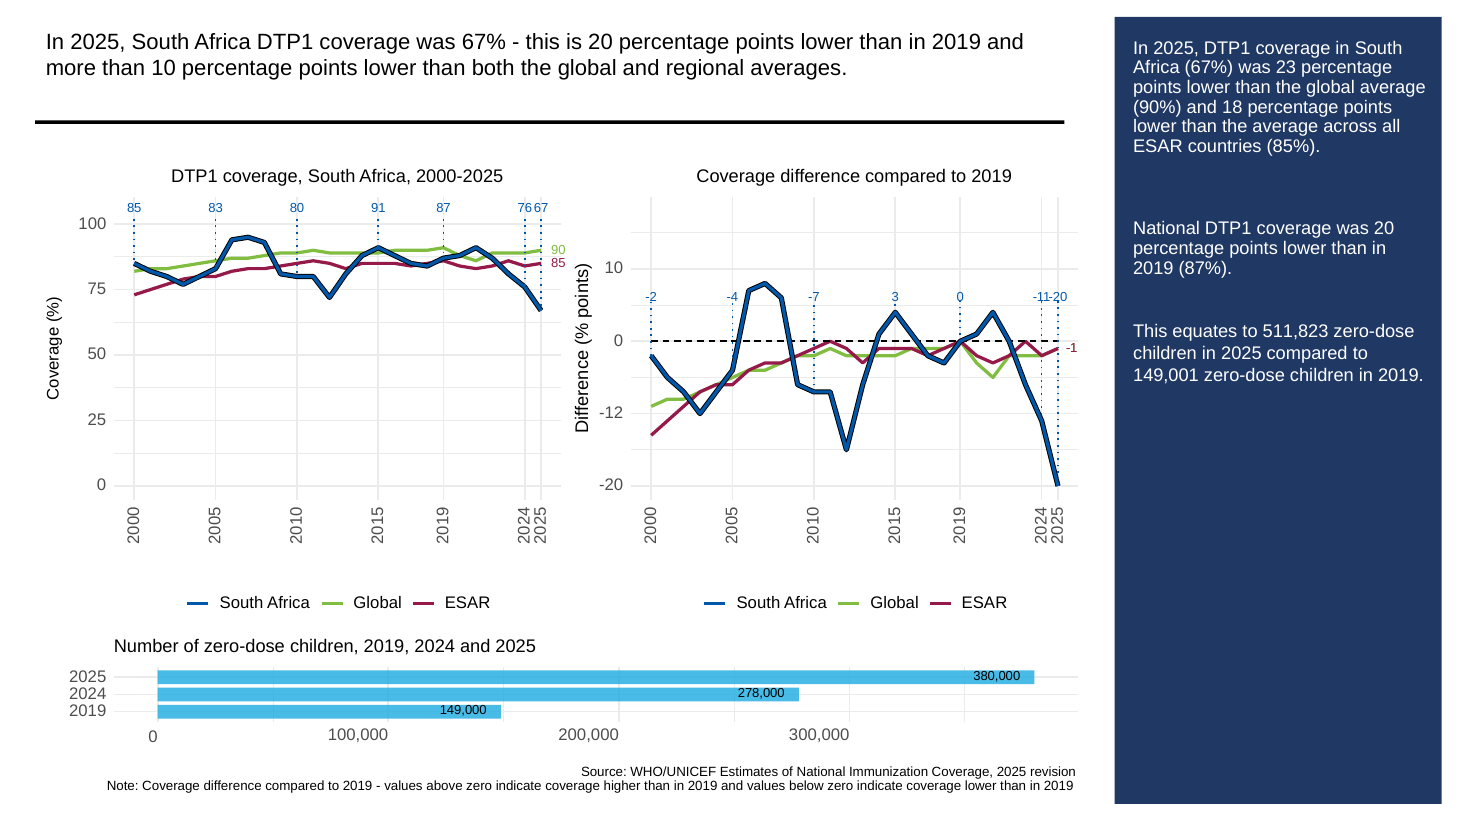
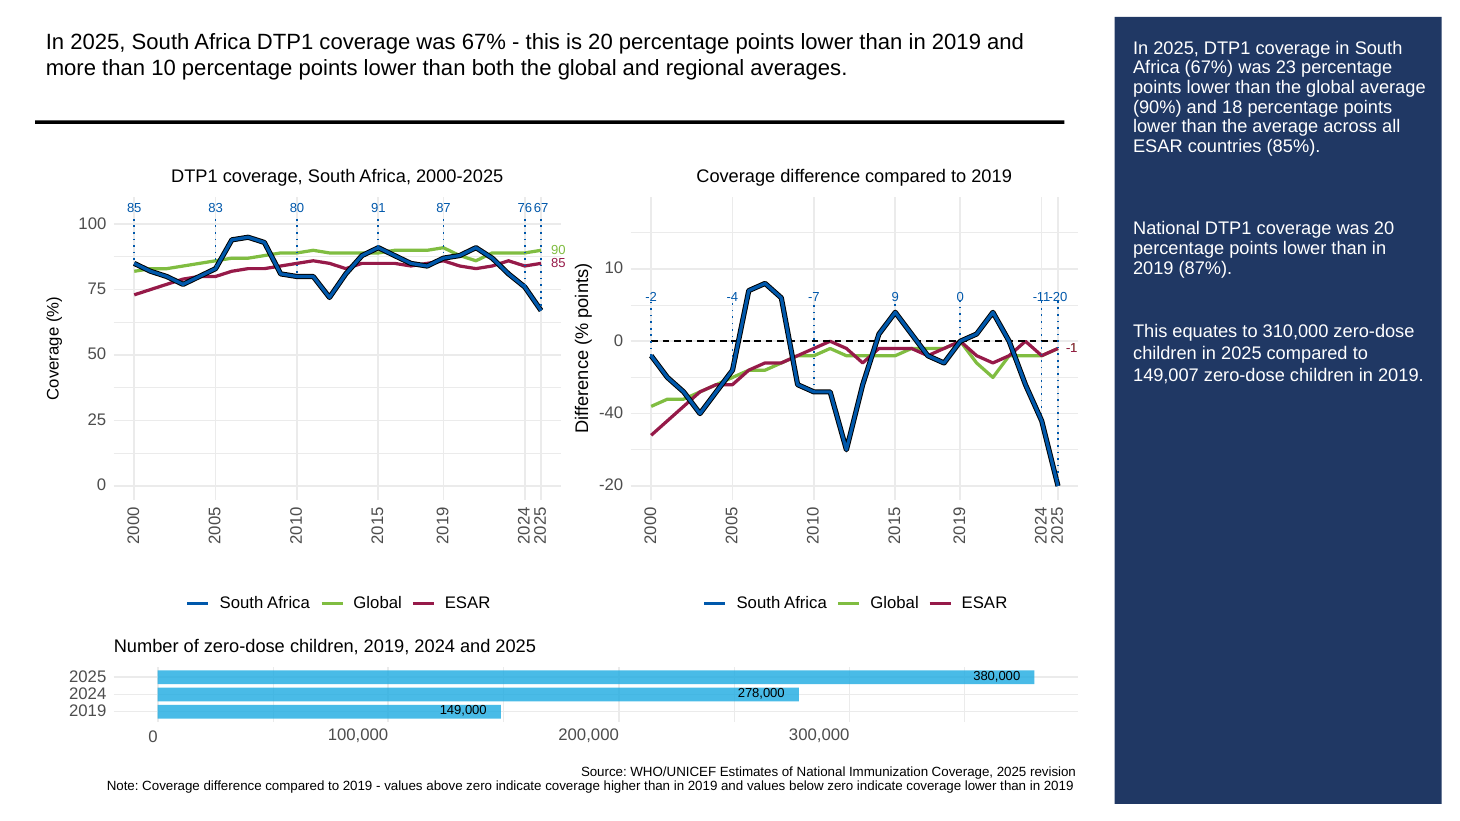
-7 3: 3 -> 9
511,823: 511,823 -> 310,000
149,001: 149,001 -> 149,007
-12: -12 -> -40
